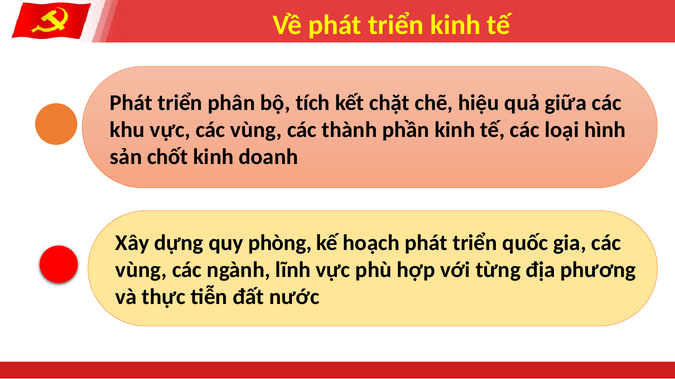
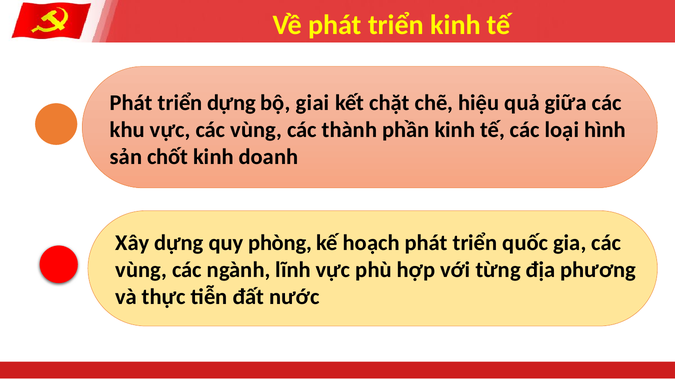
triển phân: phân -> dựng
tích: tích -> giai
